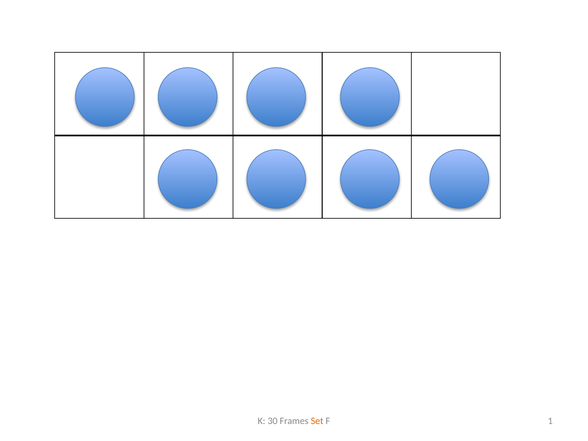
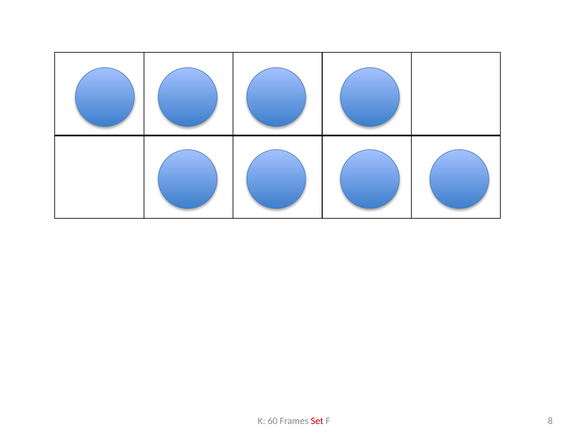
30: 30 -> 60
Set colour: orange -> red
1: 1 -> 8
